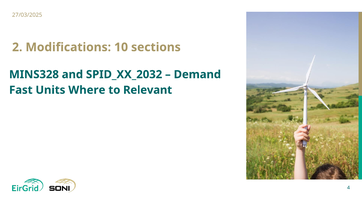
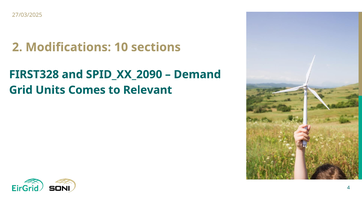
MINS328: MINS328 -> FIRST328
SPID_XX_2032: SPID_XX_2032 -> SPID_XX_2090
Fast: Fast -> Grid
Where: Where -> Comes
